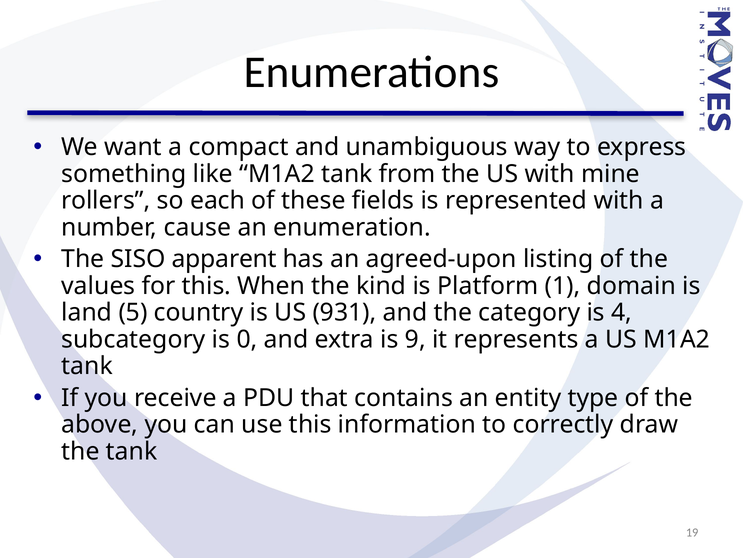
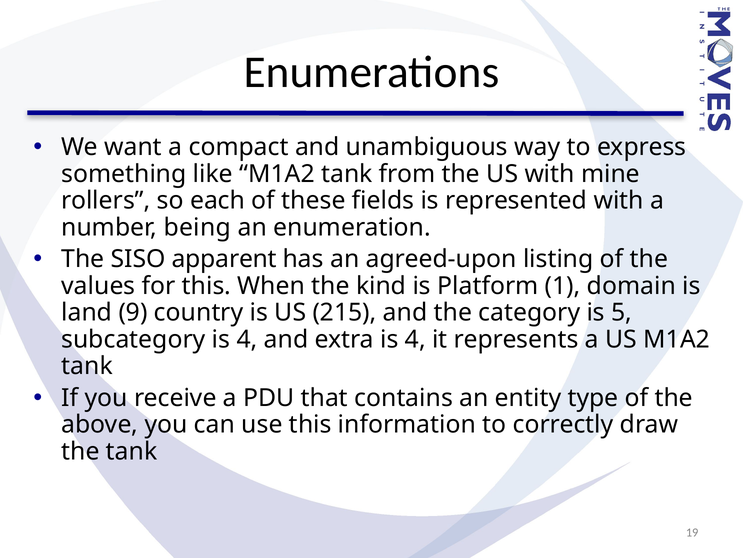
cause: cause -> being
5: 5 -> 9
931: 931 -> 215
4: 4 -> 5
subcategory is 0: 0 -> 4
extra is 9: 9 -> 4
